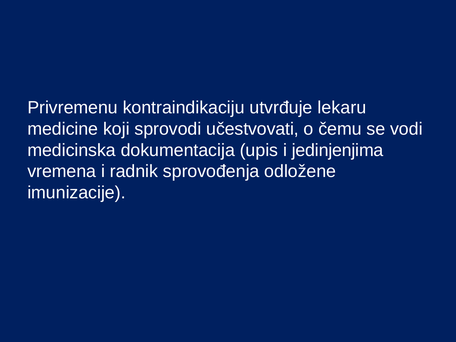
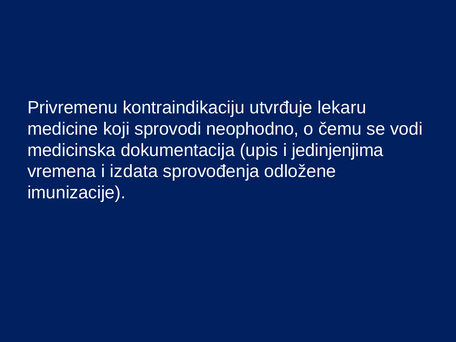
učestvovati: učestvovati -> neophodno
radnik: radnik -> izdata
